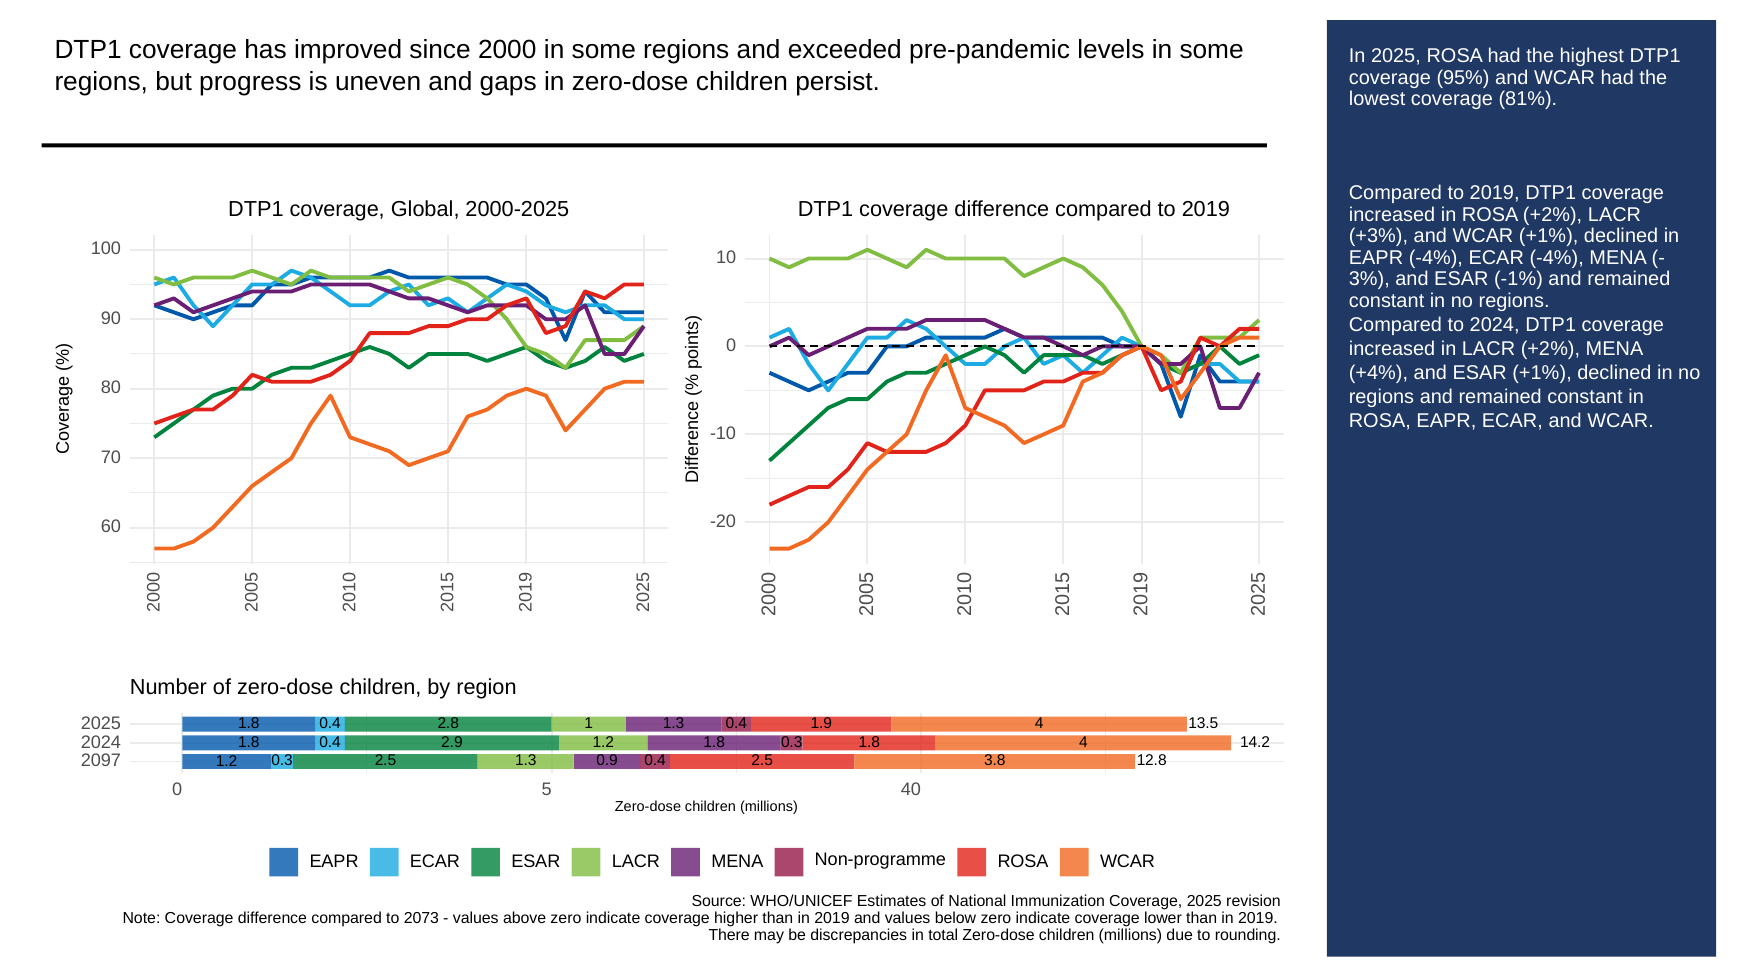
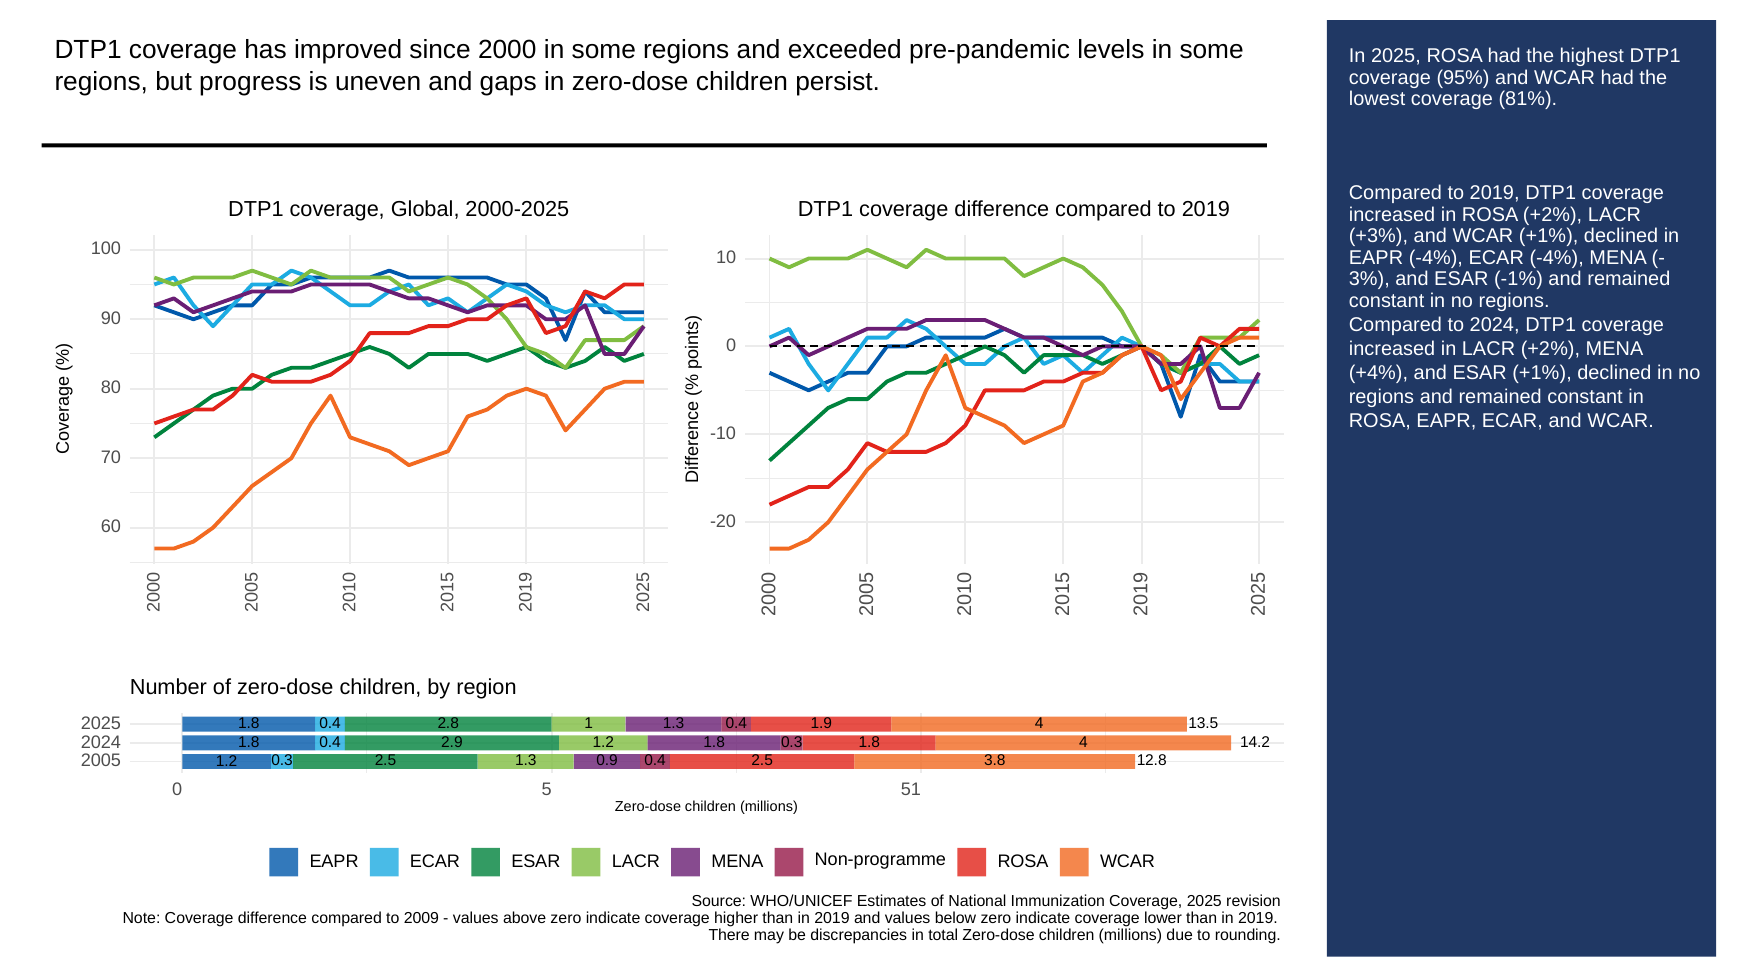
2097: 2097 -> 2005
40: 40 -> 51
2073: 2073 -> 2009
